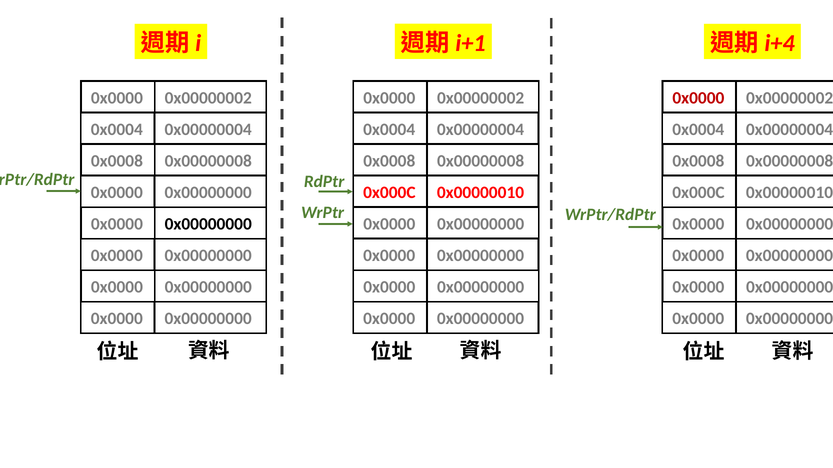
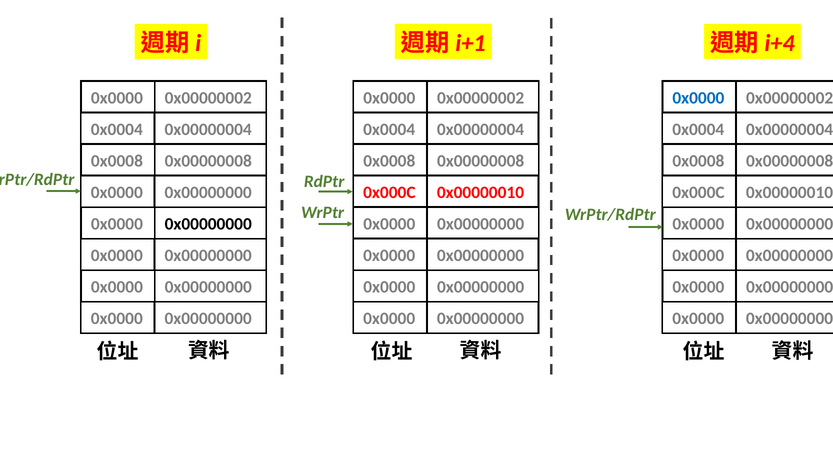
0x0000 at (698, 98) colour: red -> blue
